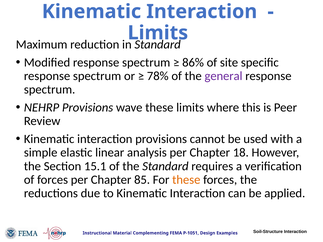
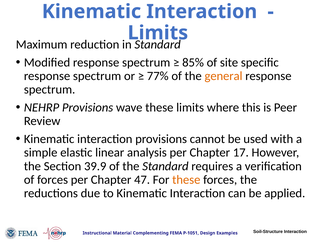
86%: 86% -> 85%
78%: 78% -> 77%
general colour: purple -> orange
18: 18 -> 17
15.1: 15.1 -> 39.9
85: 85 -> 47
